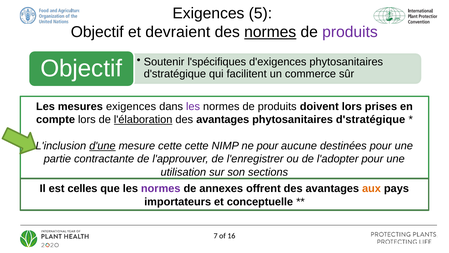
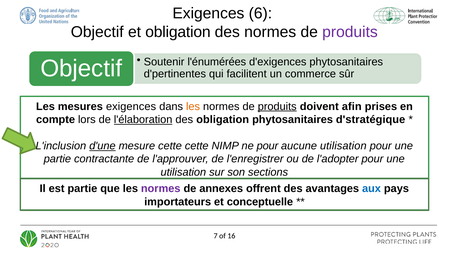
5: 5 -> 6
et devraient: devraient -> obligation
normes at (270, 32) underline: present -> none
l'spécifiques: l'spécifiques -> l'énumérées
d'stratégique at (175, 74): d'stratégique -> d'pertinentes
les at (193, 106) colour: purple -> orange
produits at (277, 106) underline: none -> present
doivent lors: lors -> afin
avantages at (223, 119): avantages -> obligation
aucune destinées: destinées -> utilisation
est celles: celles -> partie
aux colour: orange -> blue
